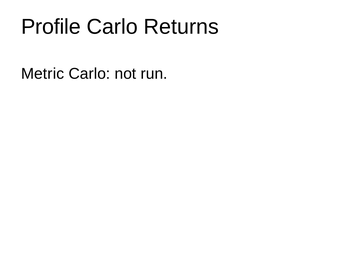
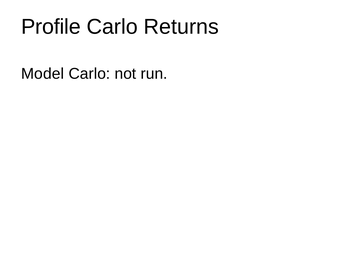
Metric: Metric -> Model
